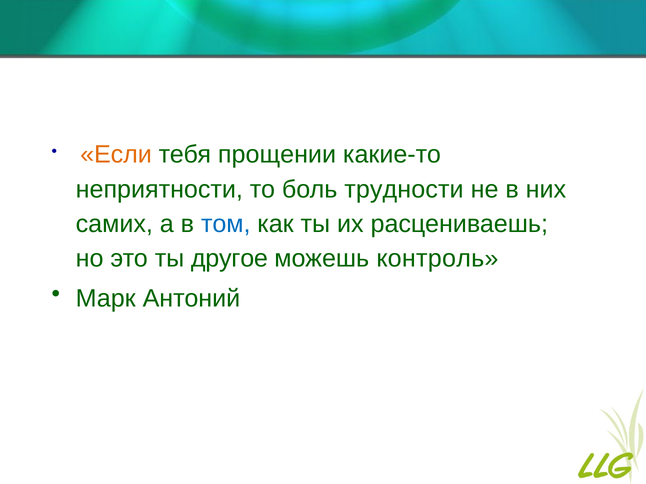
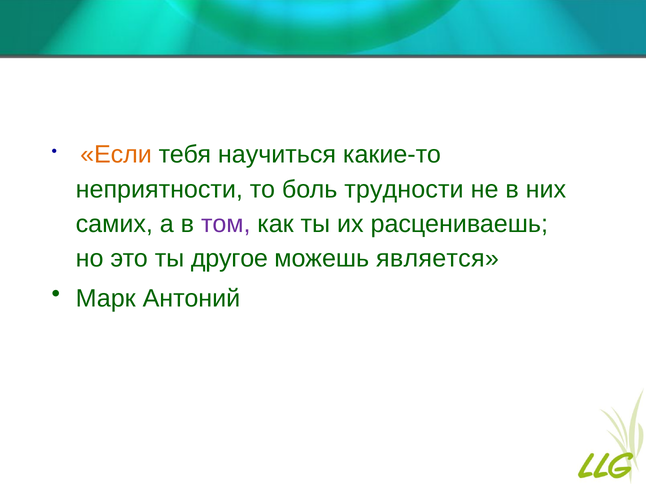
прощении: прощении -> научиться
том colour: blue -> purple
контроль: контроль -> является
